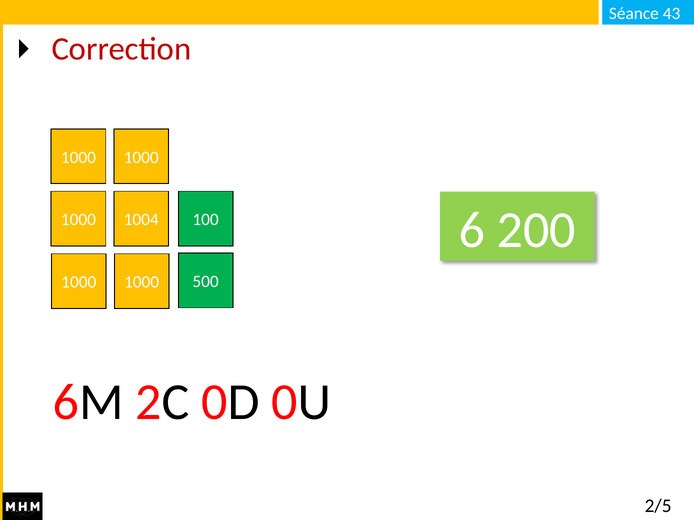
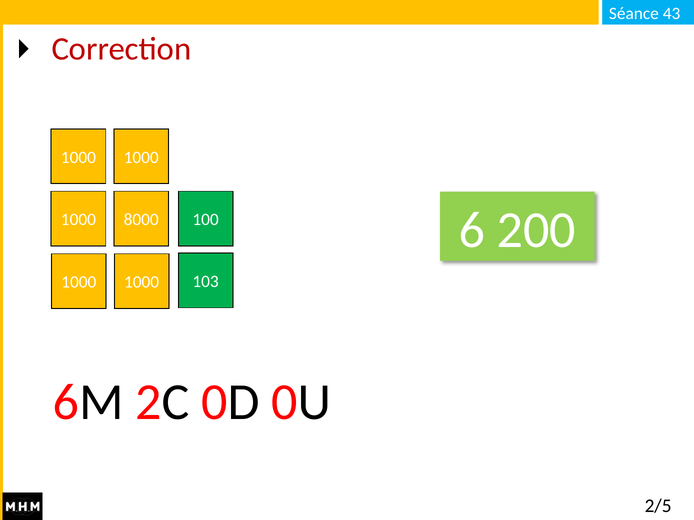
1004: 1004 -> 8000
500: 500 -> 103
